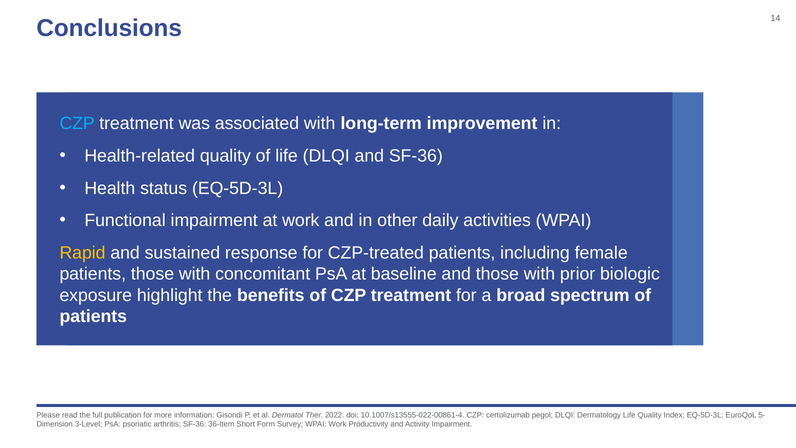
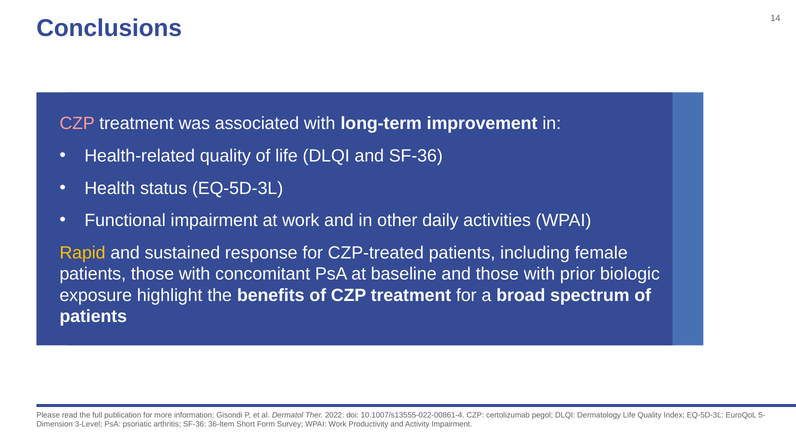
CZP at (77, 124) colour: light blue -> pink
